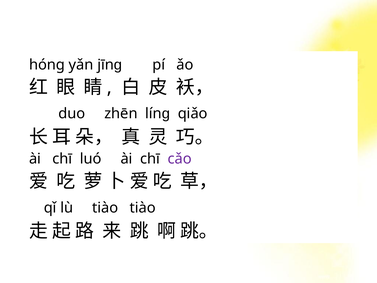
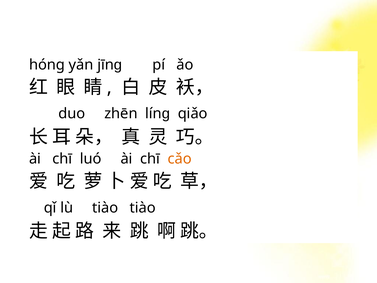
cǎo colour: purple -> orange
